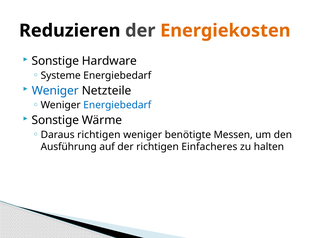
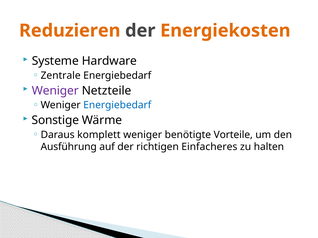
Reduzieren colour: black -> orange
Sonstige at (55, 61): Sonstige -> Systeme
Systeme: Systeme -> Zentrale
Weniger at (55, 91) colour: blue -> purple
Daraus richtigen: richtigen -> komplett
Messen: Messen -> Vorteile
